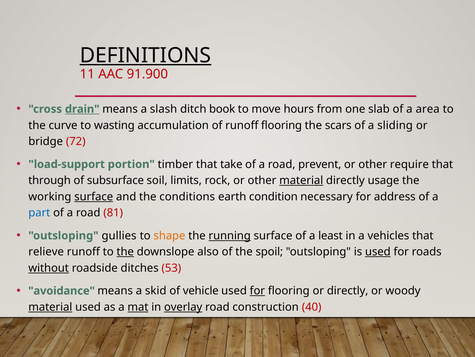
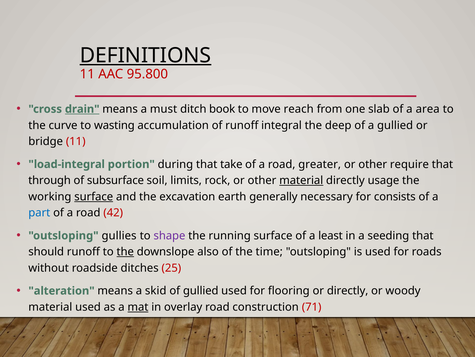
91.900: 91.900 -> 95.800
slash: slash -> must
hours: hours -> reach
runoff flooring: flooring -> integral
scars: scars -> deep
a sliding: sliding -> gullied
bridge 72: 72 -> 11
load-support: load-support -> load-integral
timber: timber -> during
prevent: prevent -> greater
conditions: conditions -> excavation
condition: condition -> generally
address: address -> consists
81: 81 -> 42
shape colour: orange -> purple
running underline: present -> none
vehicles: vehicles -> seeding
relieve: relieve -> should
spoil: spoil -> time
used at (378, 251) underline: present -> none
without underline: present -> none
53: 53 -> 25
avoidance: avoidance -> alteration
of vehicle: vehicle -> gullied
for at (257, 290) underline: present -> none
material at (50, 306) underline: present -> none
overlay underline: present -> none
40: 40 -> 71
